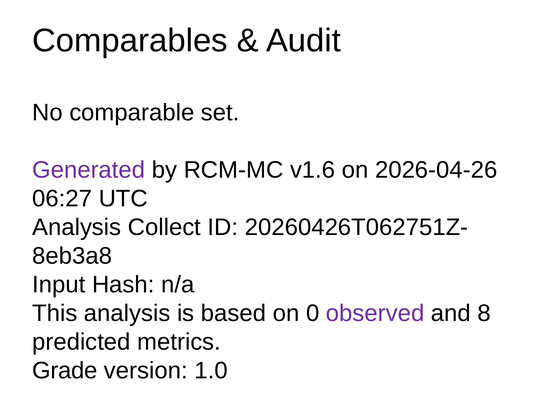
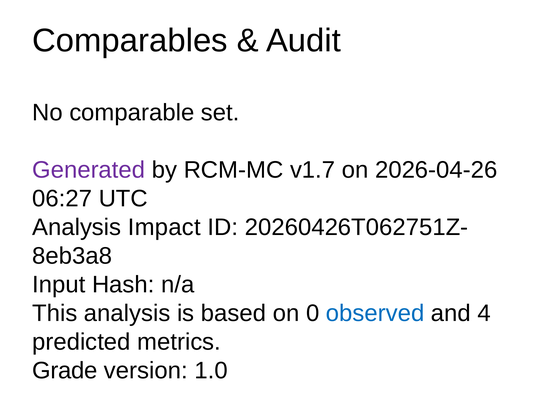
v1.6: v1.6 -> v1.7
Collect: Collect -> Impact
observed colour: purple -> blue
8: 8 -> 4
